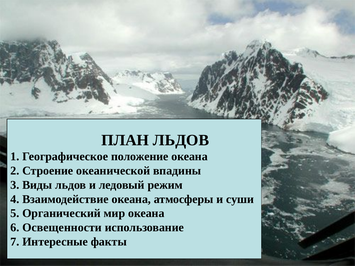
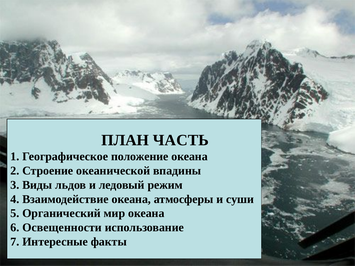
ПЛАН ЛЬДОВ: ЛЬДОВ -> ЧАСТЬ
